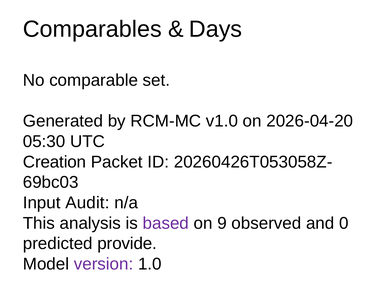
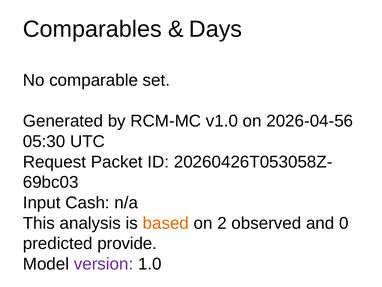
2026-04-20: 2026-04-20 -> 2026-04-56
Creation: Creation -> Request
Audit: Audit -> Cash
based colour: purple -> orange
9: 9 -> 2
